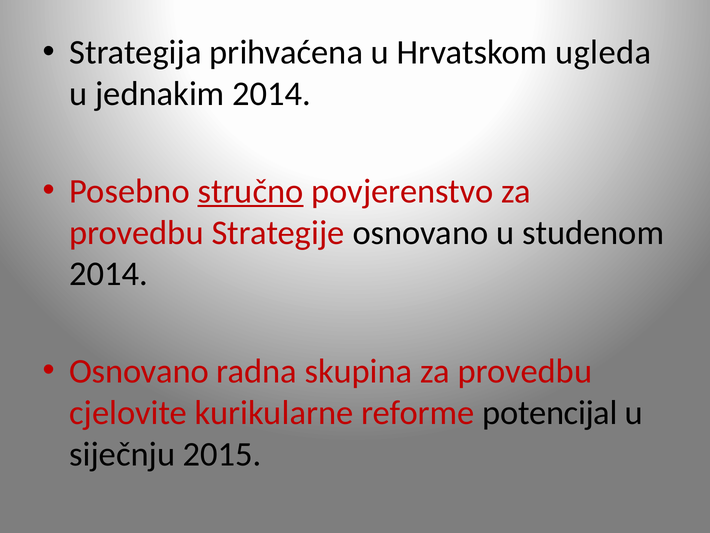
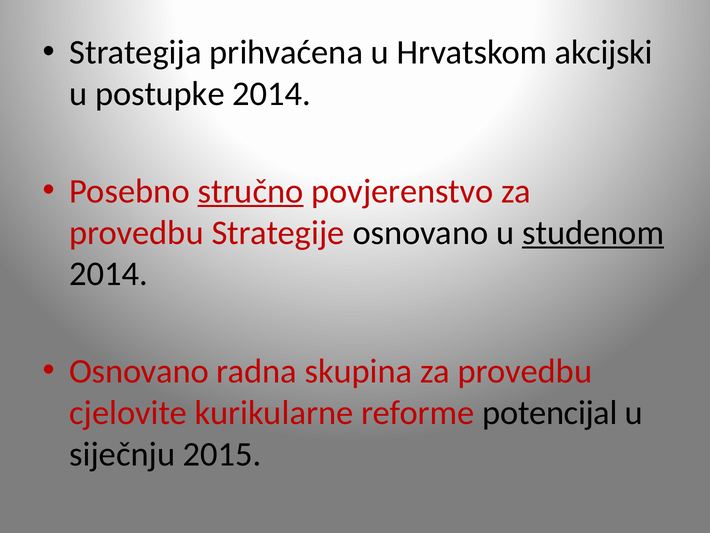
ugleda: ugleda -> akcijski
jednakim: jednakim -> postupke
studenom underline: none -> present
